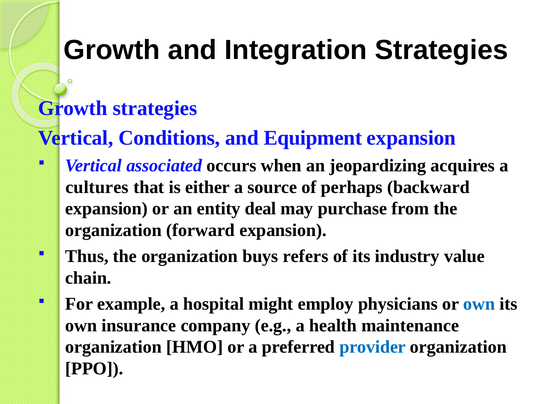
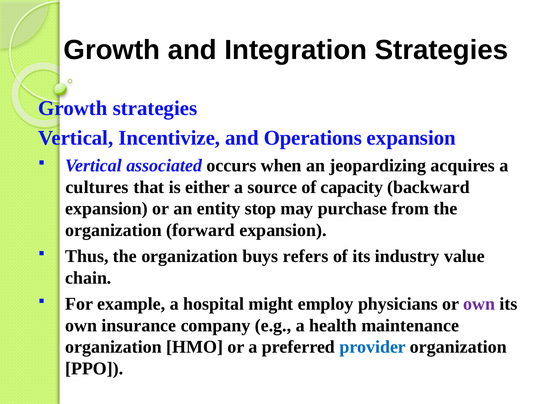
Conditions: Conditions -> Incentivize
Equipment: Equipment -> Operations
perhaps: perhaps -> capacity
deal: deal -> stop
own at (479, 303) colour: blue -> purple
